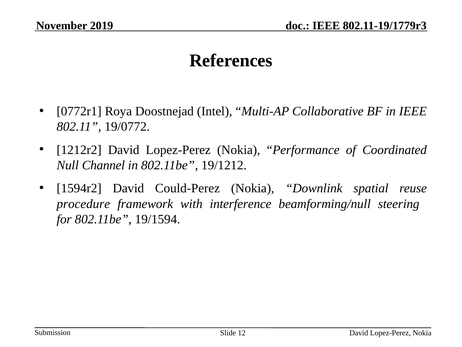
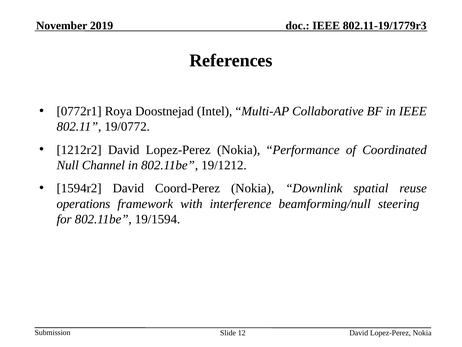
Could-Perez: Could-Perez -> Coord-Perez
procedure: procedure -> operations
